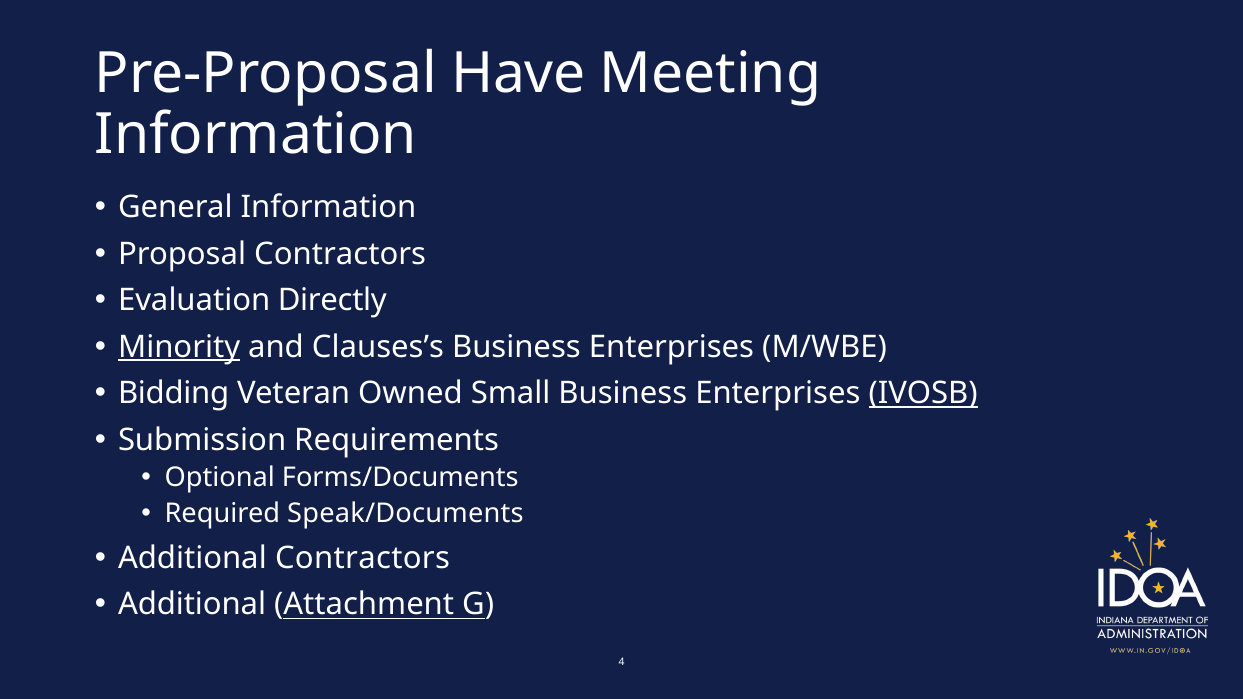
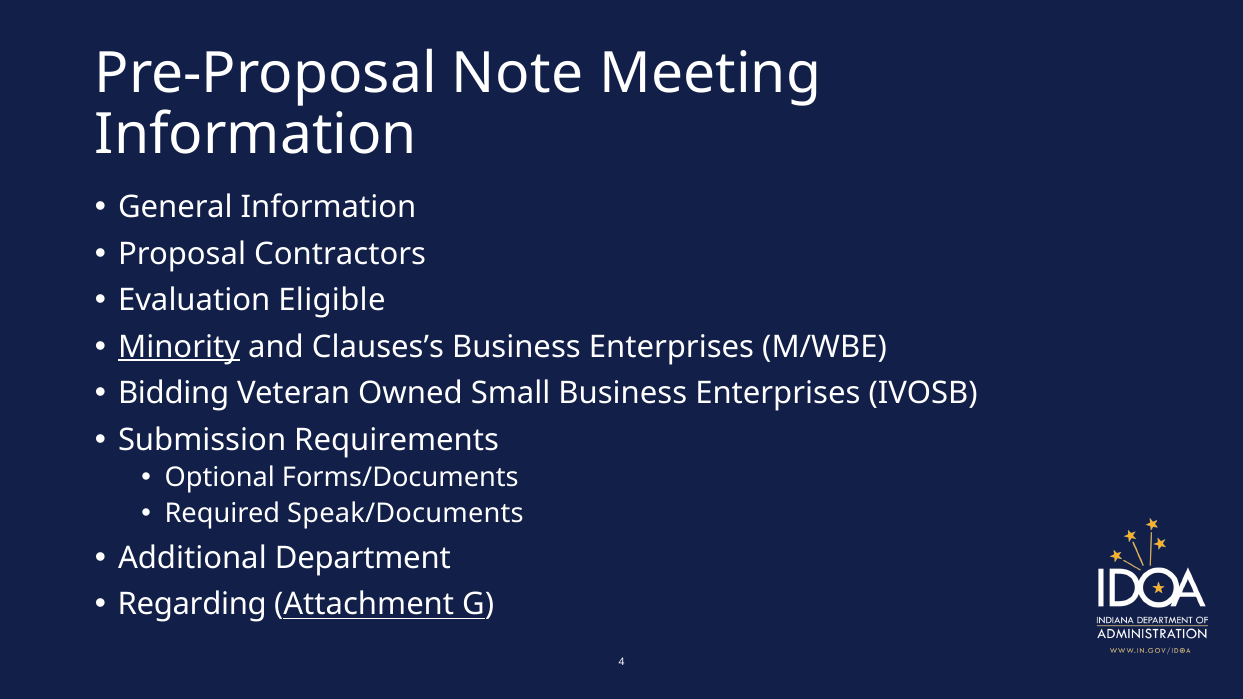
Have: Have -> Note
Directly: Directly -> Eligible
IVOSB underline: present -> none
Additional Contractors: Contractors -> Department
Additional at (192, 605): Additional -> Regarding
